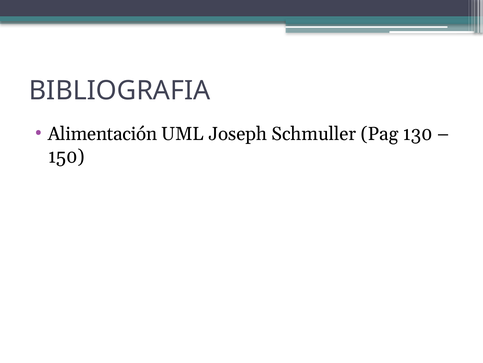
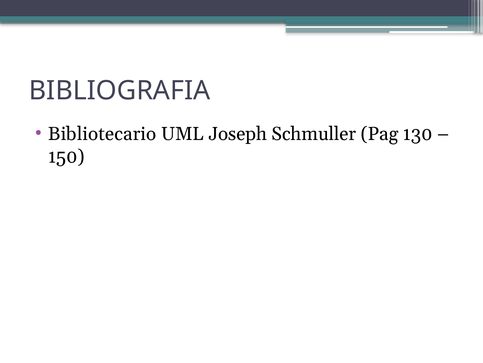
Alimentación: Alimentación -> Bibliotecario
